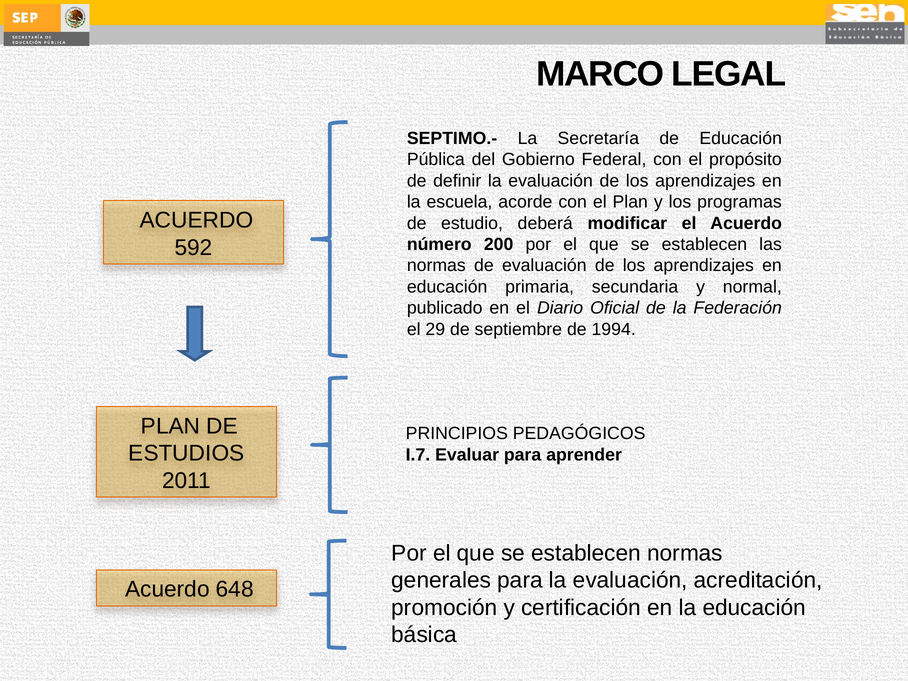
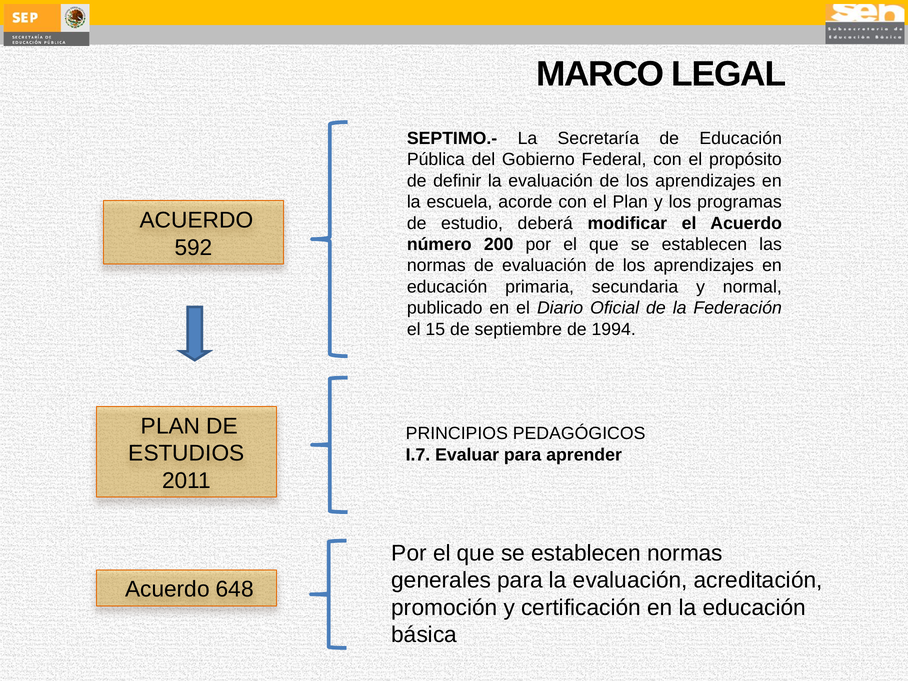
29: 29 -> 15
